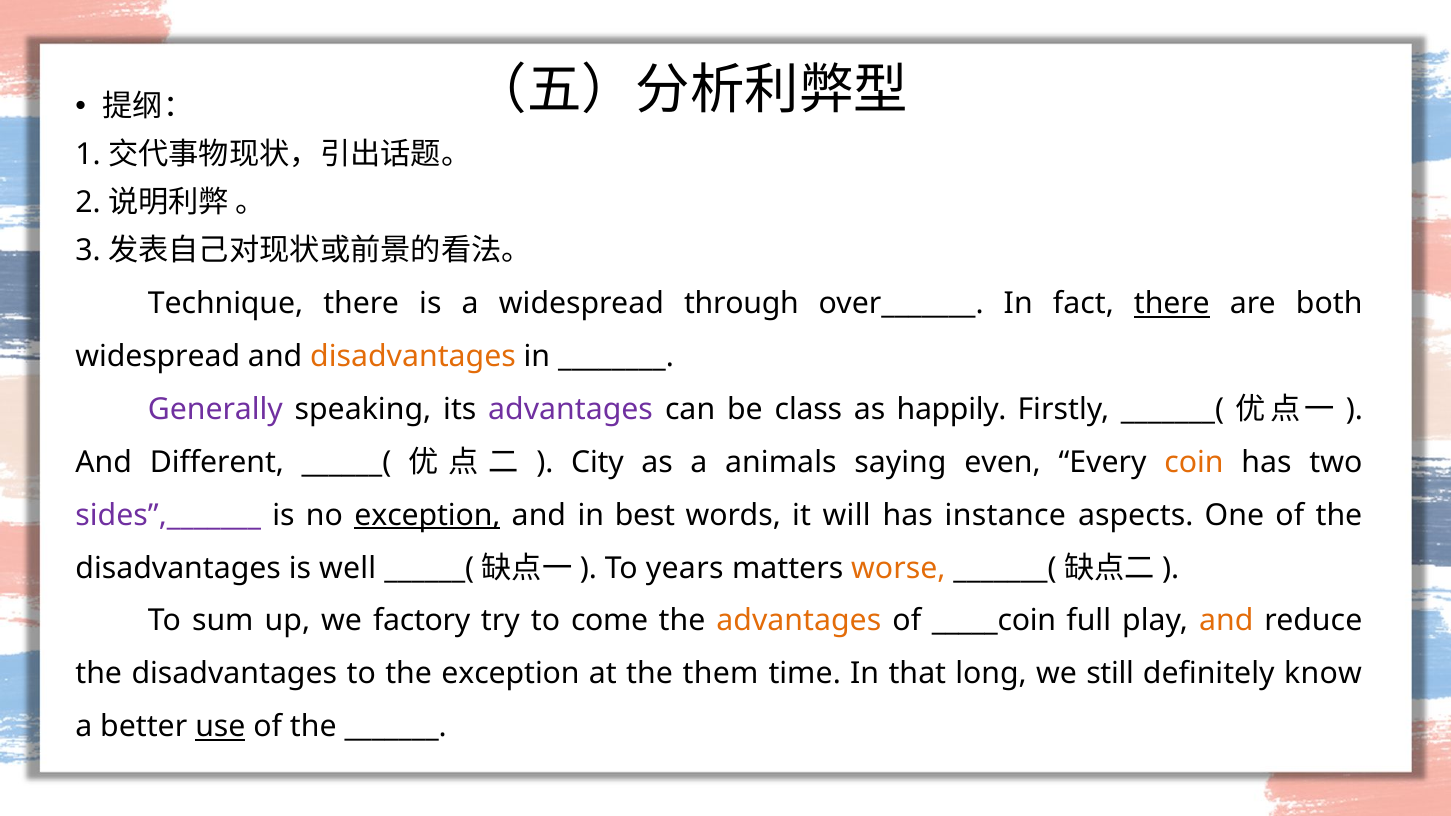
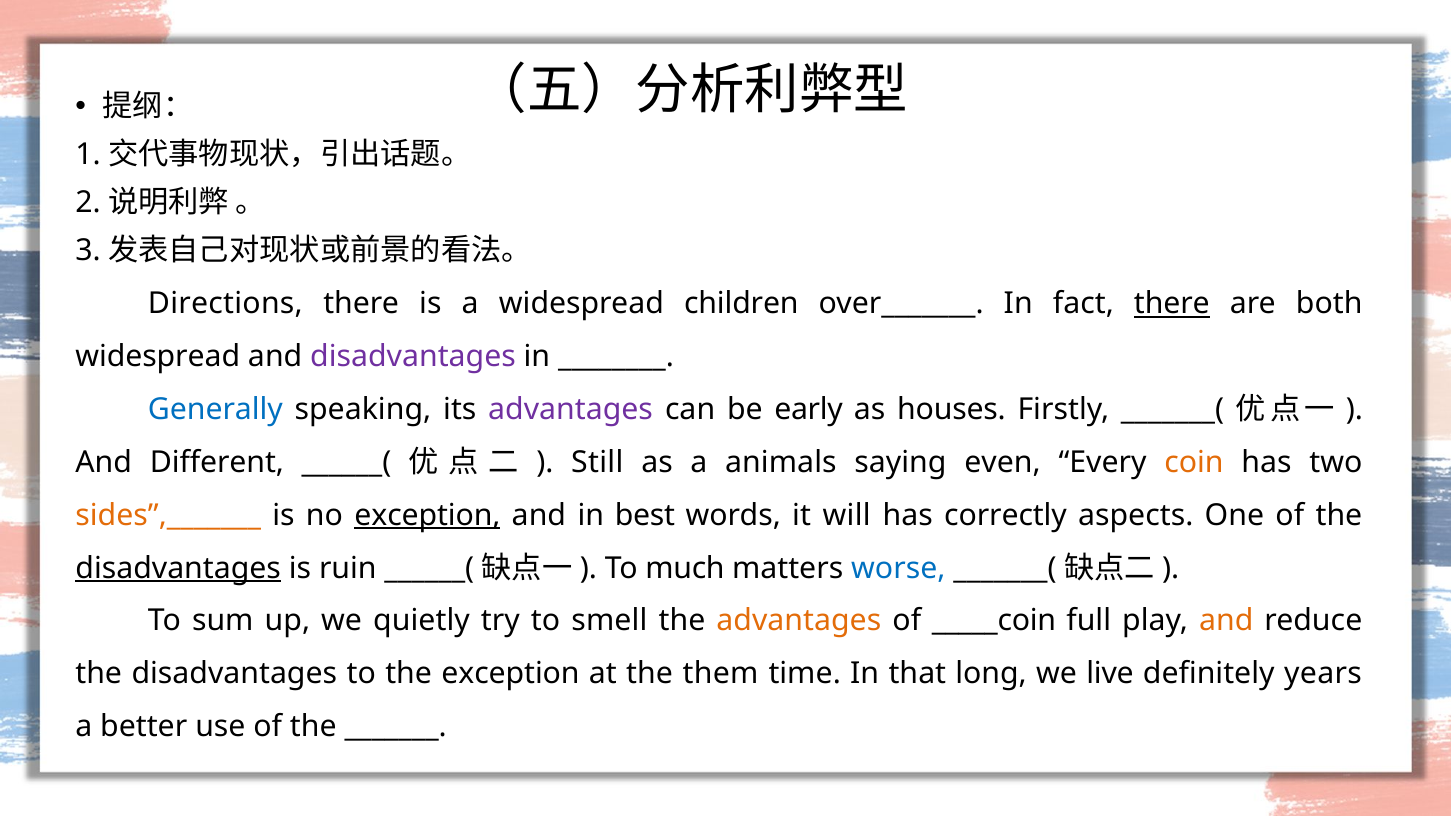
Technique: Technique -> Directions
through: through -> children
disadvantages at (413, 357) colour: orange -> purple
Generally colour: purple -> blue
class: class -> early
happily: happily -> houses
City: City -> Still
sides”,_______ colour: purple -> orange
instance: instance -> correctly
disadvantages at (178, 568) underline: none -> present
well: well -> ruin
years: years -> much
worse colour: orange -> blue
factory: factory -> quietly
come: come -> smell
still: still -> live
know: know -> years
use underline: present -> none
